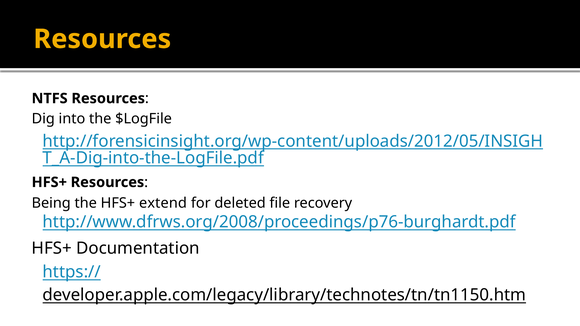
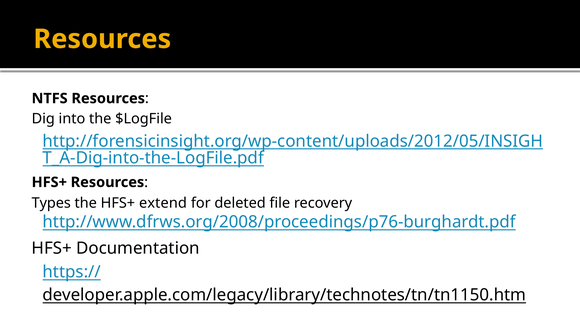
Being: Being -> Types
